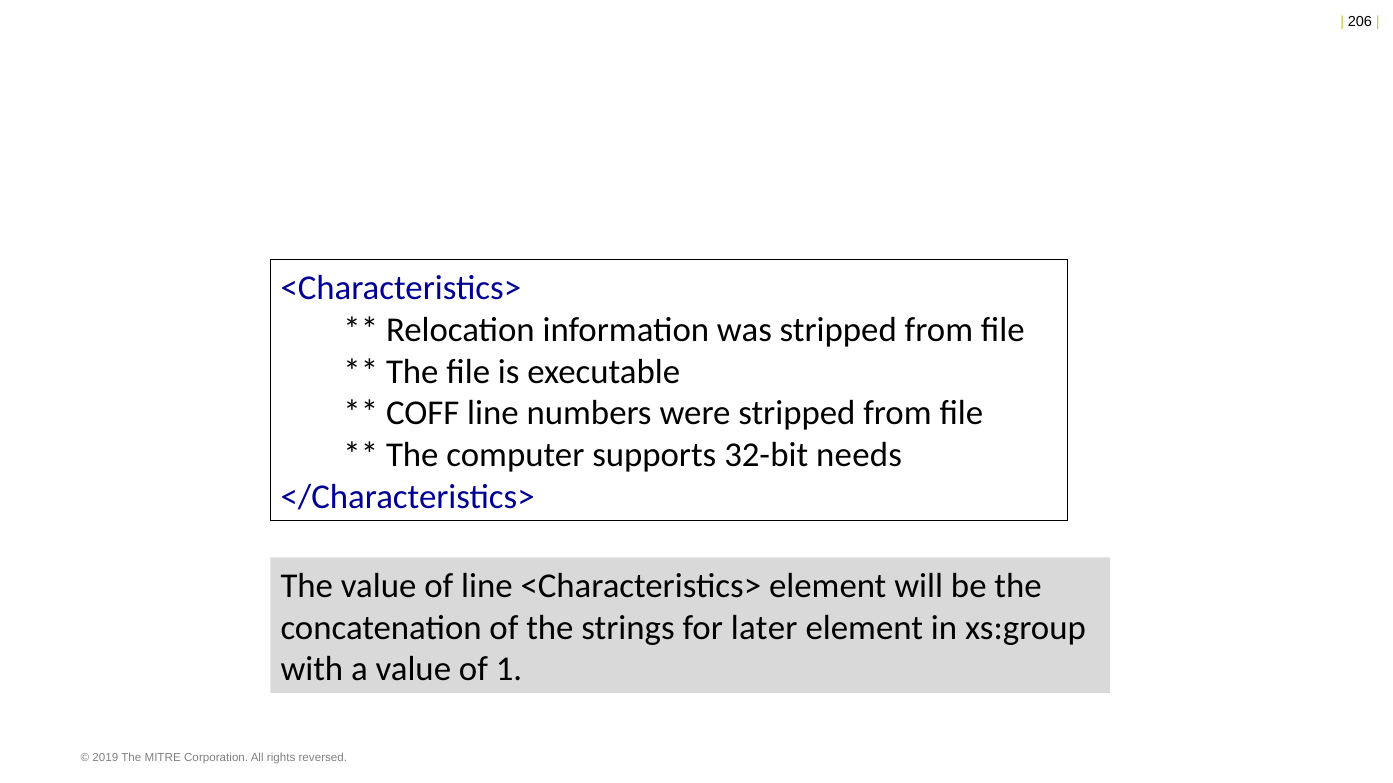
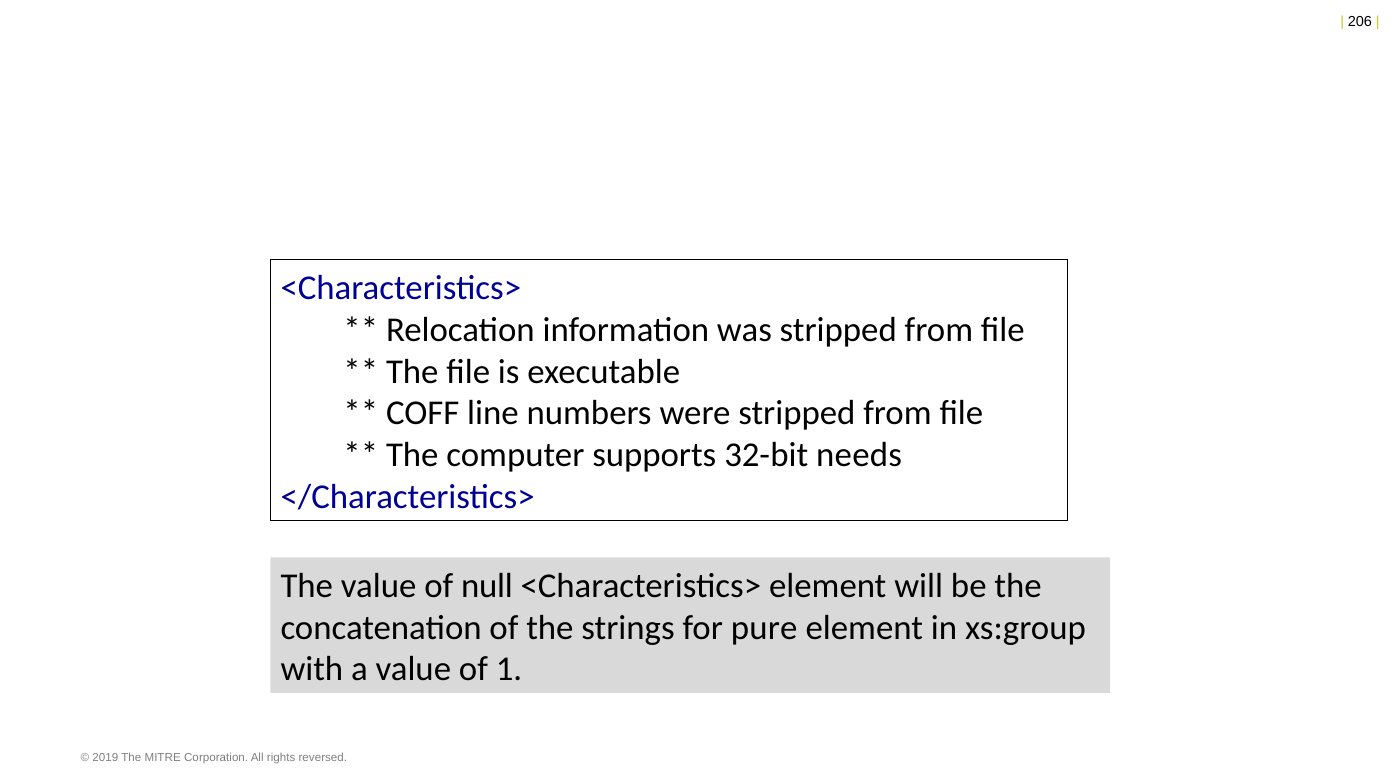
of line: line -> null
later: later -> pure
